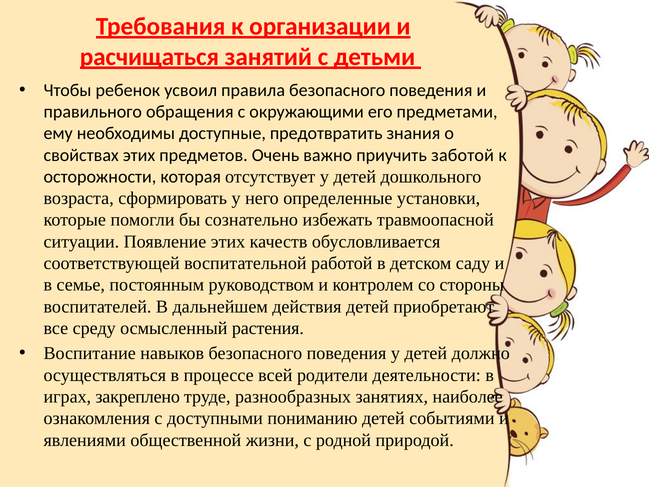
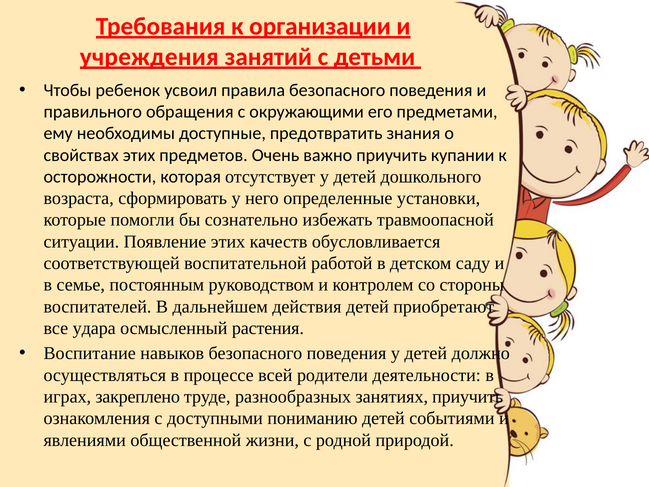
расчищаться: расчищаться -> учреждения
заботой: заботой -> купании
среду: среду -> удара
занятиях наиболее: наиболее -> приучить
